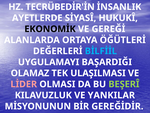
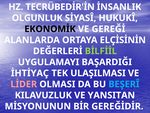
AYETLERDE: AYETLERDE -> OLGUNLUK
ÖĞÜTLERİ: ÖĞÜTLERİ -> ELÇİSİNİN
BİLFİİL colour: light blue -> light green
OLAMAZ: OLAMAZ -> İHTİYAÇ
BEŞERÎ colour: light green -> light blue
YANKILAR: YANKILAR -> YANSITAN
